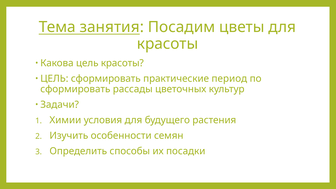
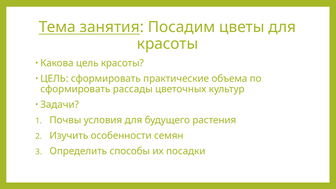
период: период -> объема
Химии: Химии -> Почвы
